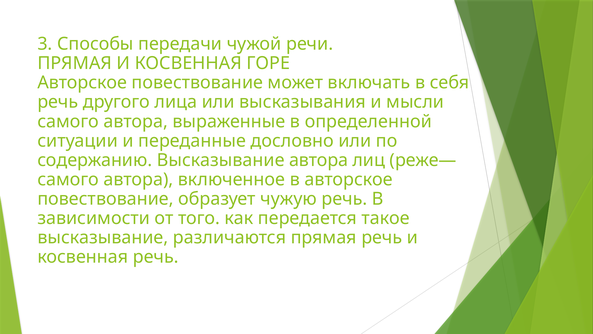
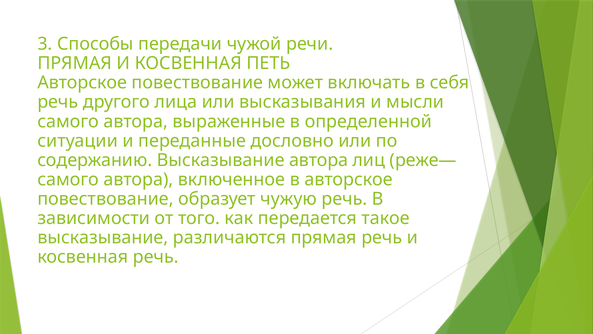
ГОРЕ: ГОРЕ -> ПЕТЬ
